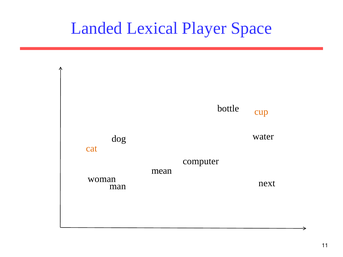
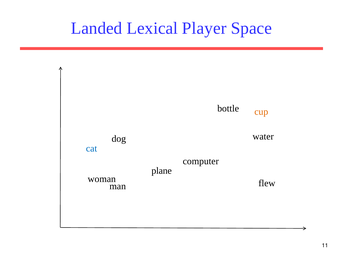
cat colour: orange -> blue
mean: mean -> plane
next: next -> flew
